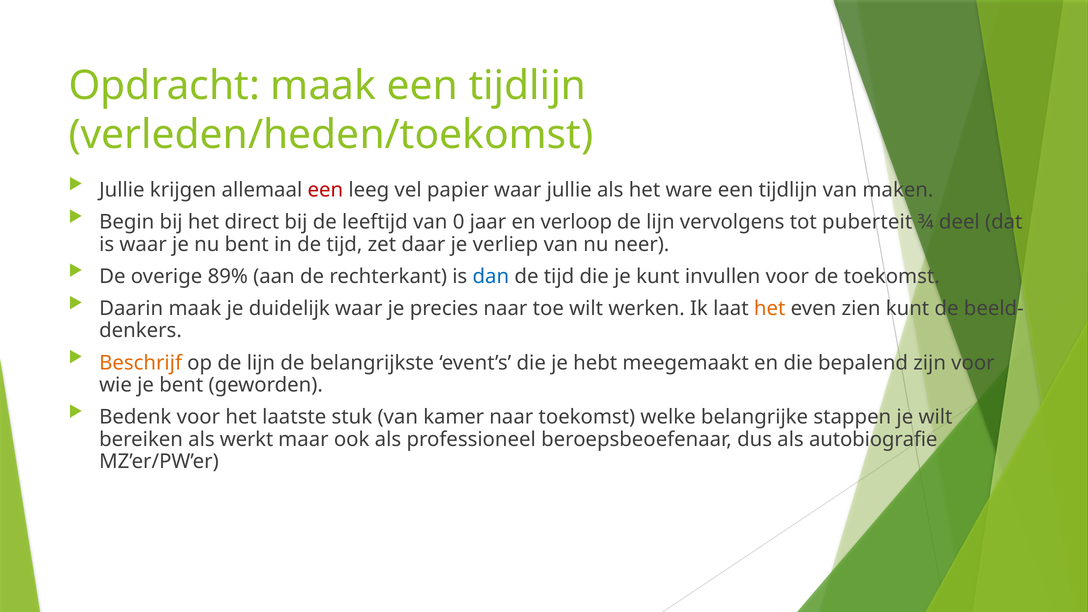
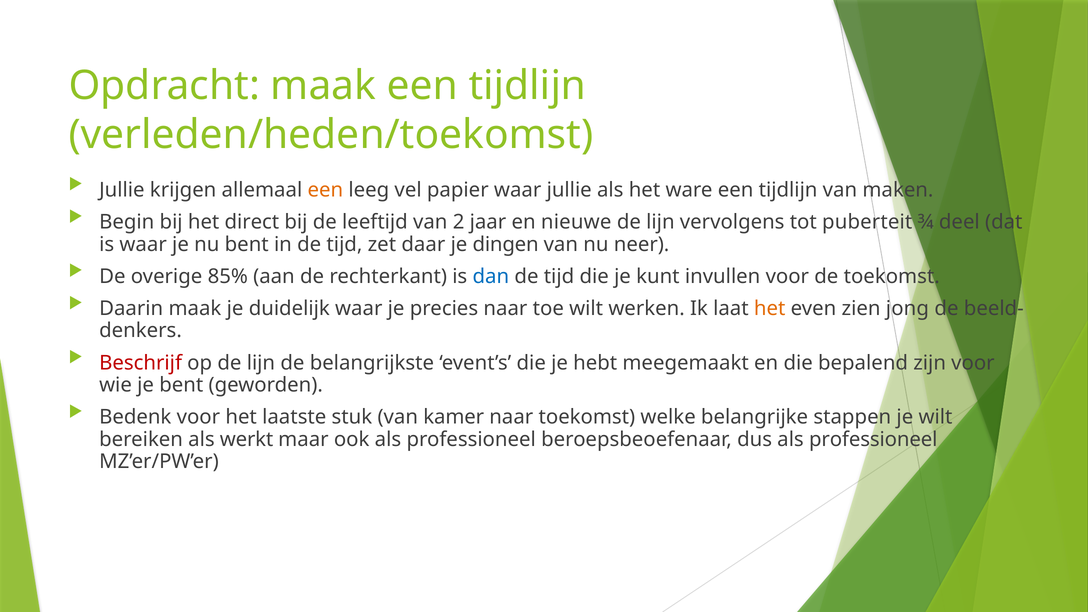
een at (325, 190) colour: red -> orange
0: 0 -> 2
verloop: verloop -> nieuwe
verliep: verliep -> dingen
89%: 89% -> 85%
zien kunt: kunt -> jong
Beschrijf colour: orange -> red
dus als autobiografie: autobiografie -> professioneel
